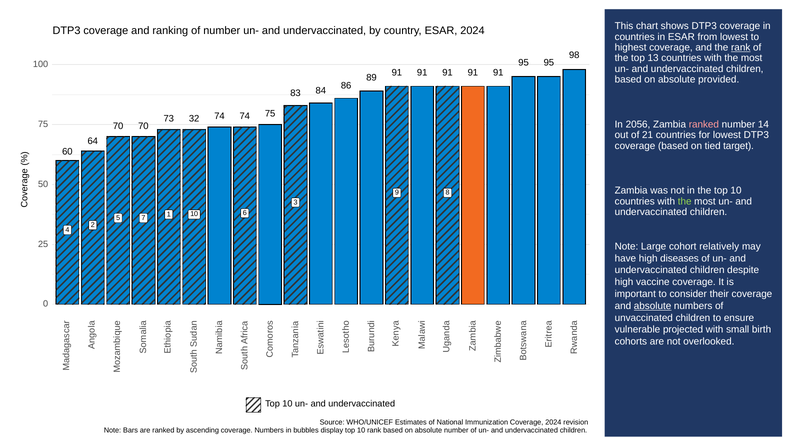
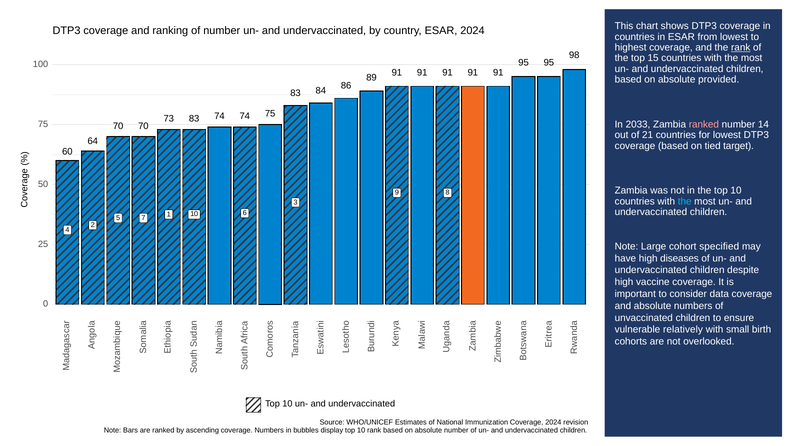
13: 13 -> 15
73 32: 32 -> 83
2056: 2056 -> 2033
the at (685, 201) colour: light green -> light blue
relatively: relatively -> specified
their: their -> data
absolute at (653, 306) underline: present -> none
projected: projected -> relatively
